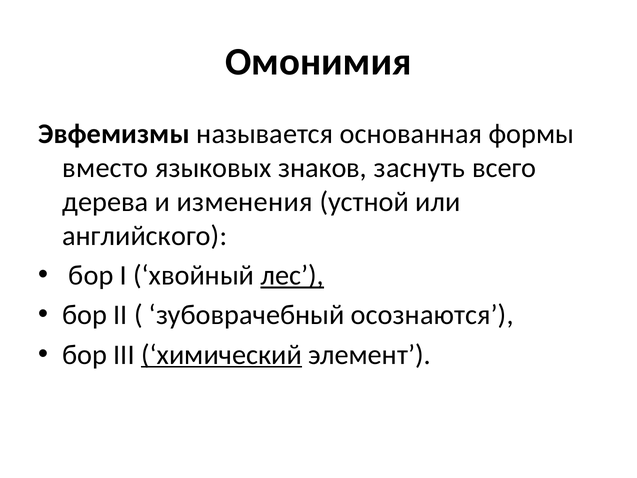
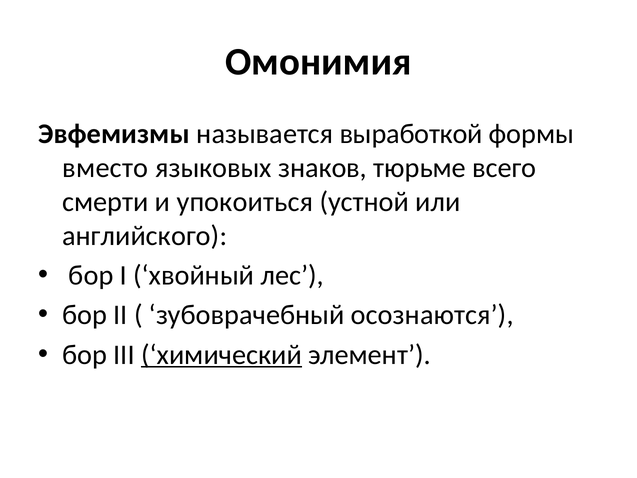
основанная: основанная -> выработкой
заснуть: заснуть -> тюрьме
дерева: дерева -> смерти
изменения: изменения -> упокоиться
лес underline: present -> none
